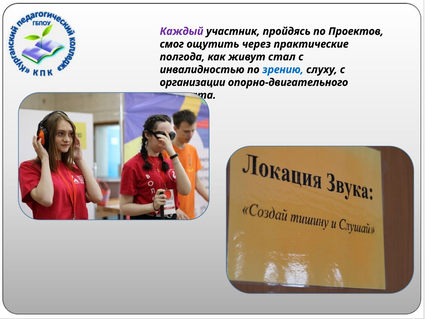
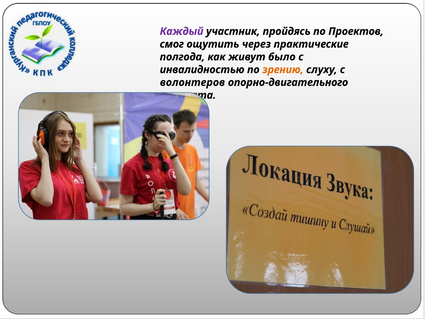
стал: стал -> было
зрению colour: blue -> orange
организации: организации -> волонтеров
